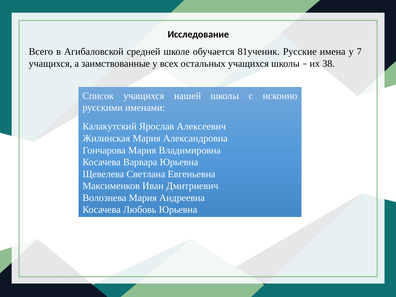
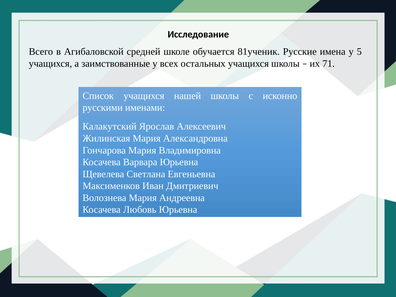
7: 7 -> 5
38: 38 -> 71
